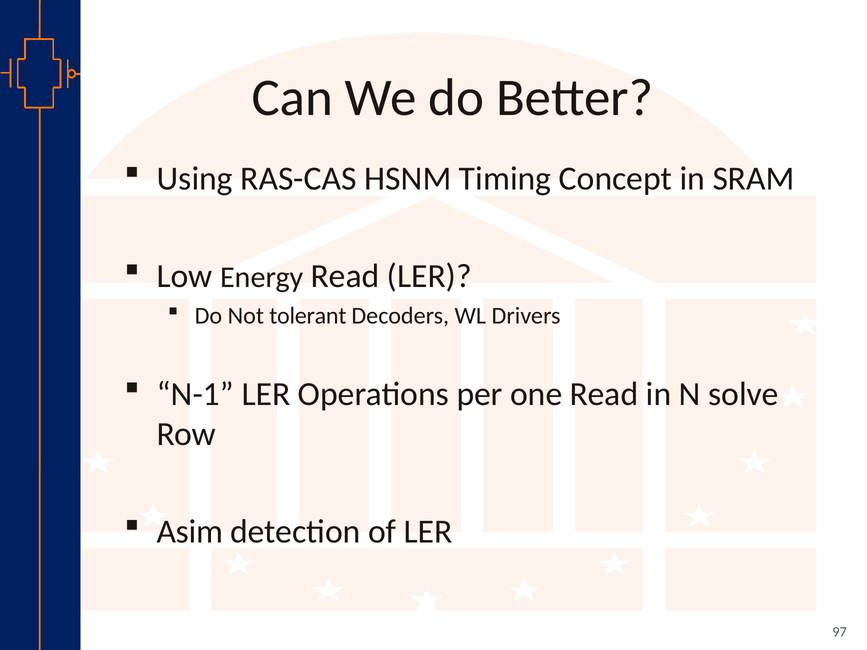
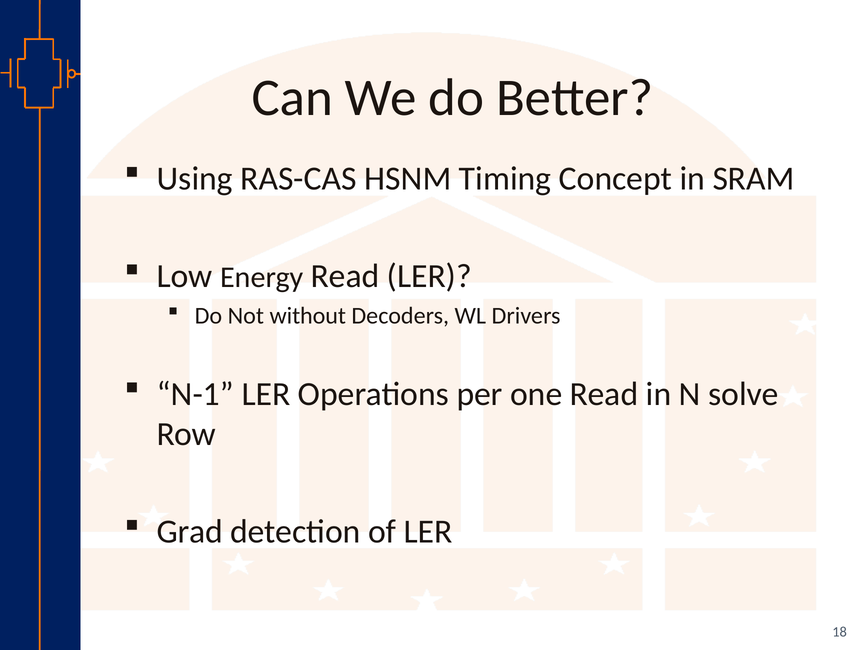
tolerant: tolerant -> without
Asim: Asim -> Grad
97: 97 -> 18
